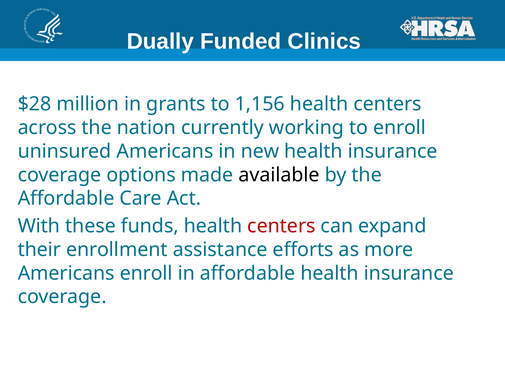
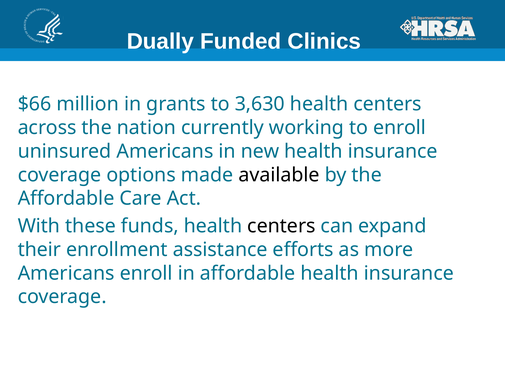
$28: $28 -> $66
1,156: 1,156 -> 3,630
centers at (281, 226) colour: red -> black
